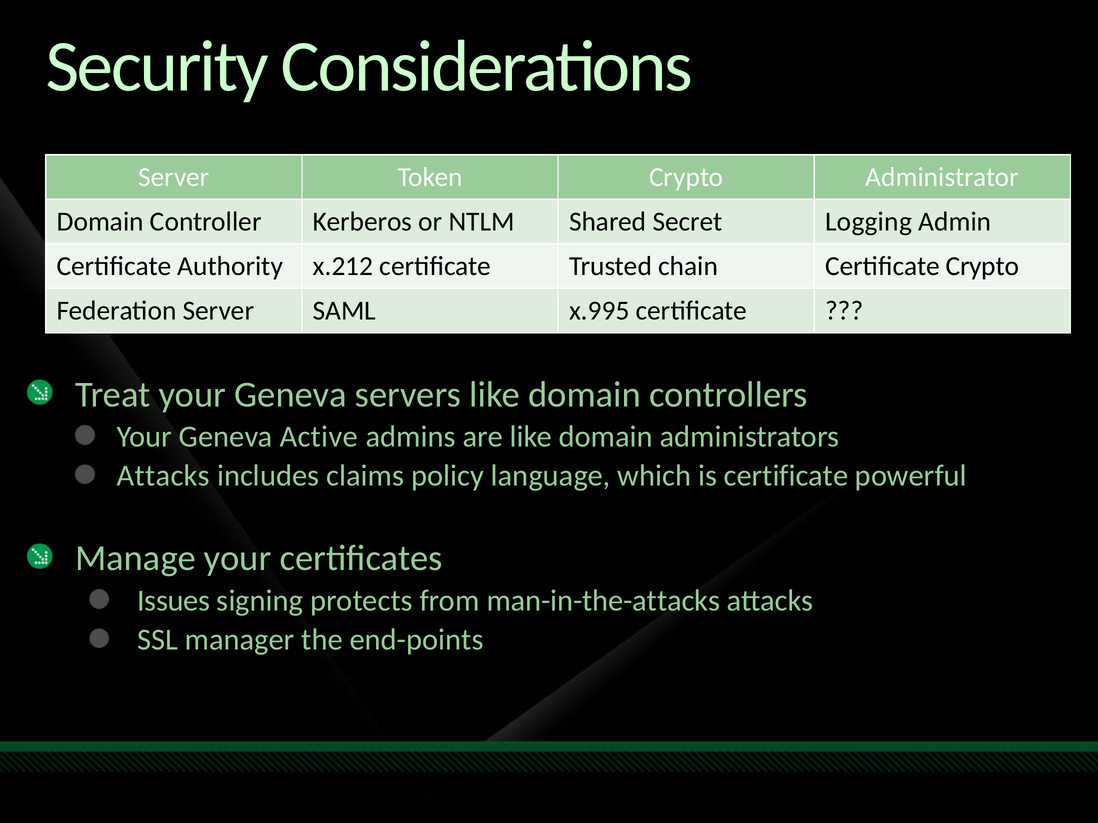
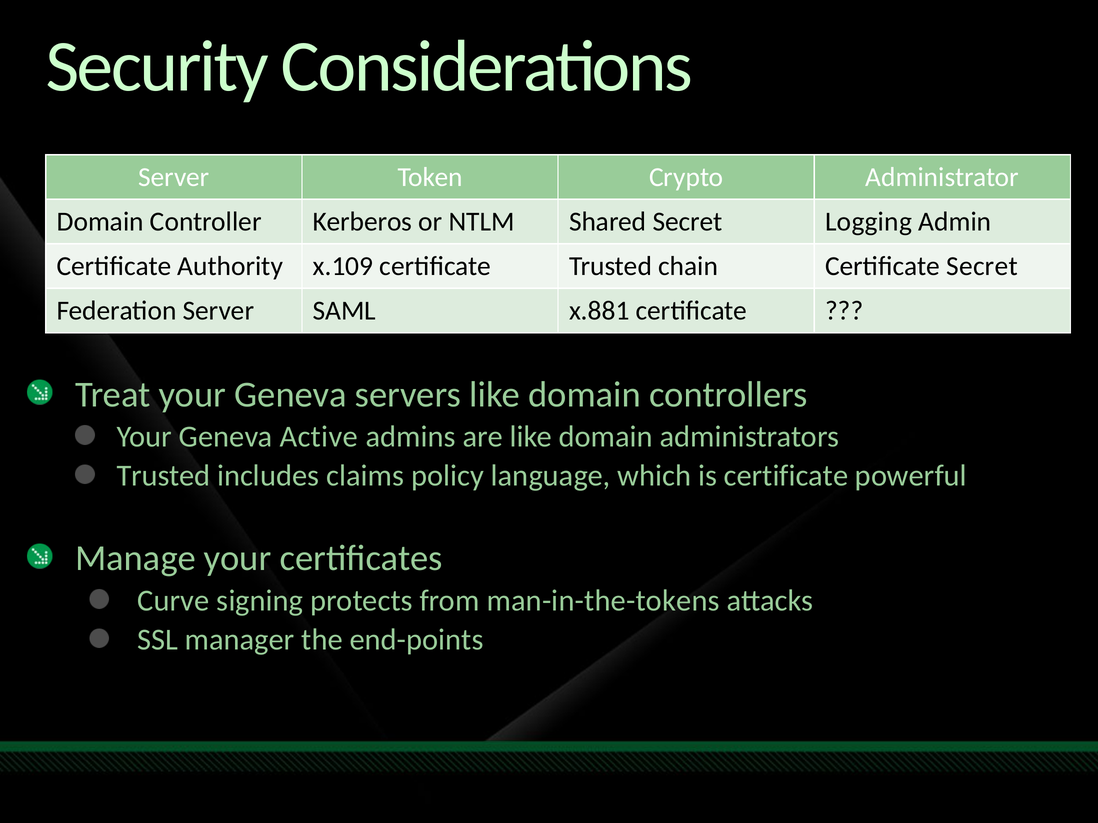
x.212: x.212 -> x.109
Certificate Crypto: Crypto -> Secret
x.995: x.995 -> x.881
Attacks at (163, 476): Attacks -> Trusted
Issues: Issues -> Curve
man-in-the-attacks: man-in-the-attacks -> man-in-the-tokens
